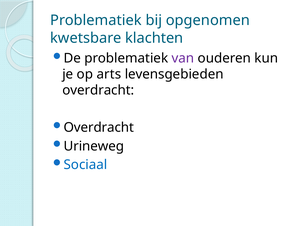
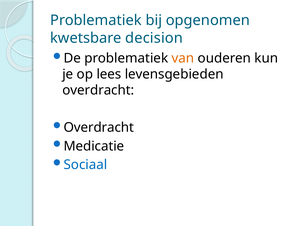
klachten: klachten -> decision
van colour: purple -> orange
arts: arts -> lees
Urineweg: Urineweg -> Medicatie
